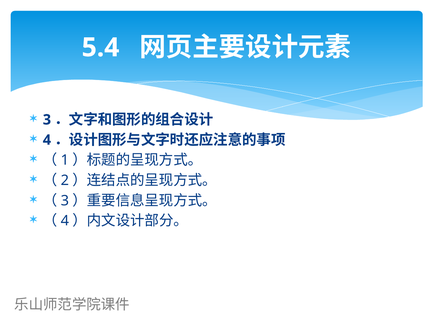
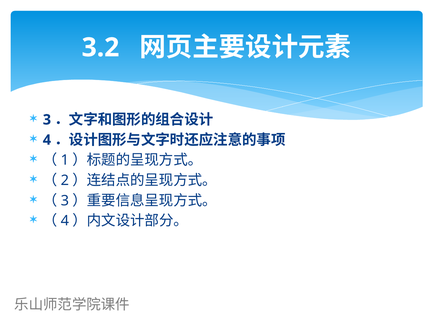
5.4: 5.4 -> 3.2
